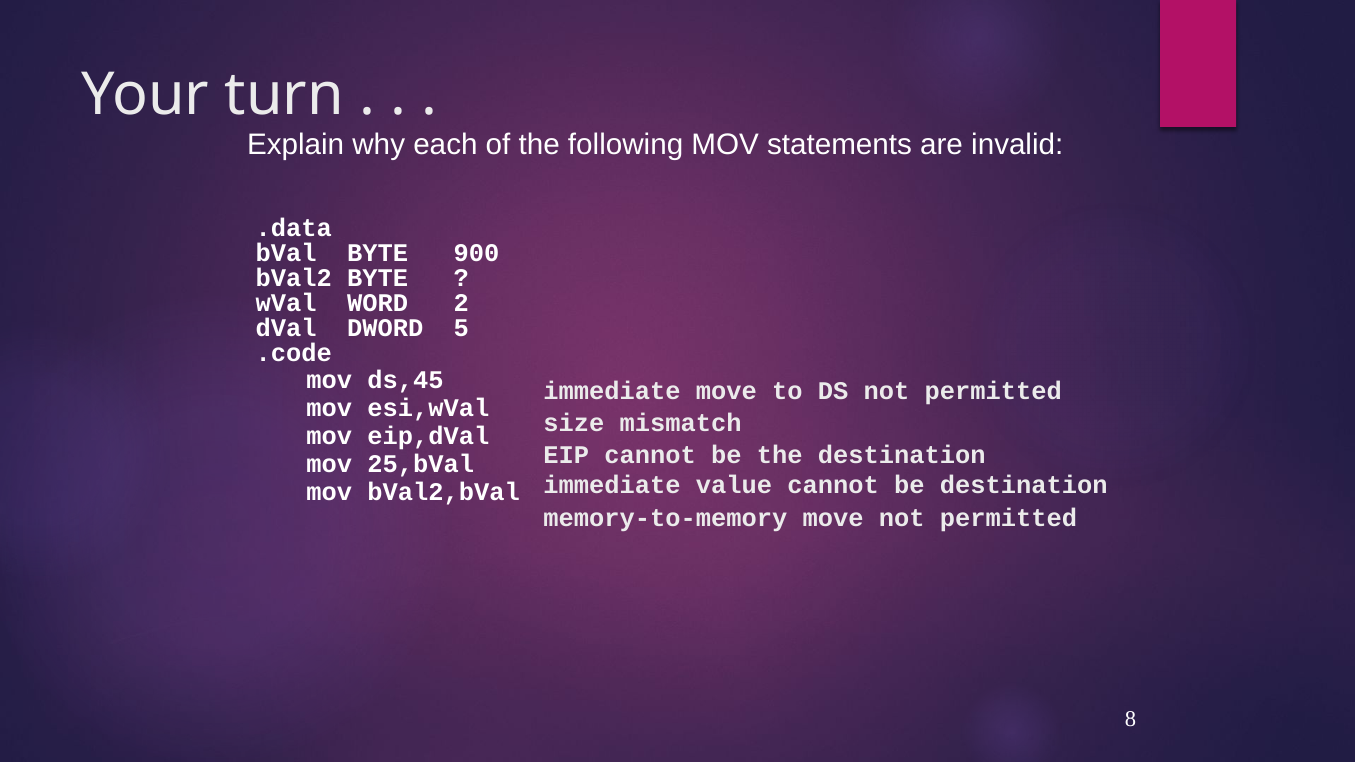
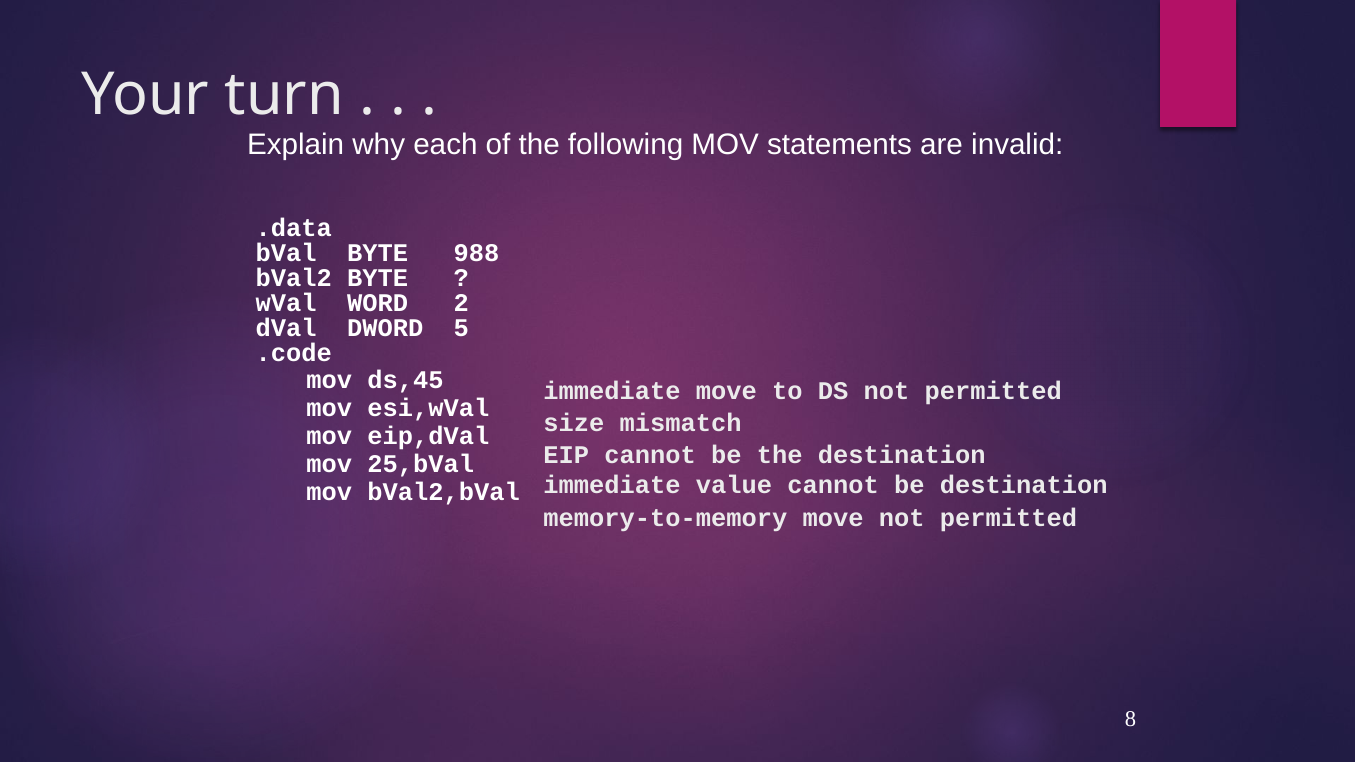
900: 900 -> 988
